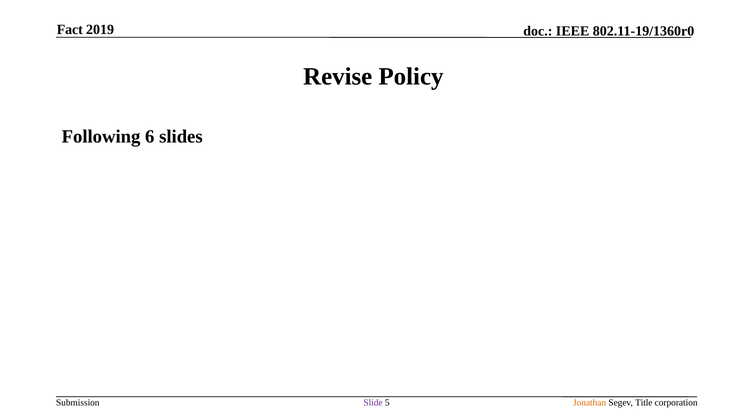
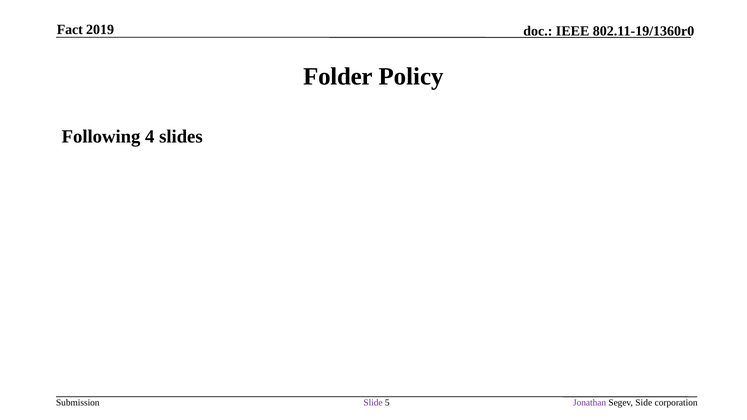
Revise: Revise -> Folder
6: 6 -> 4
Jonathan colour: orange -> purple
Title: Title -> Side
